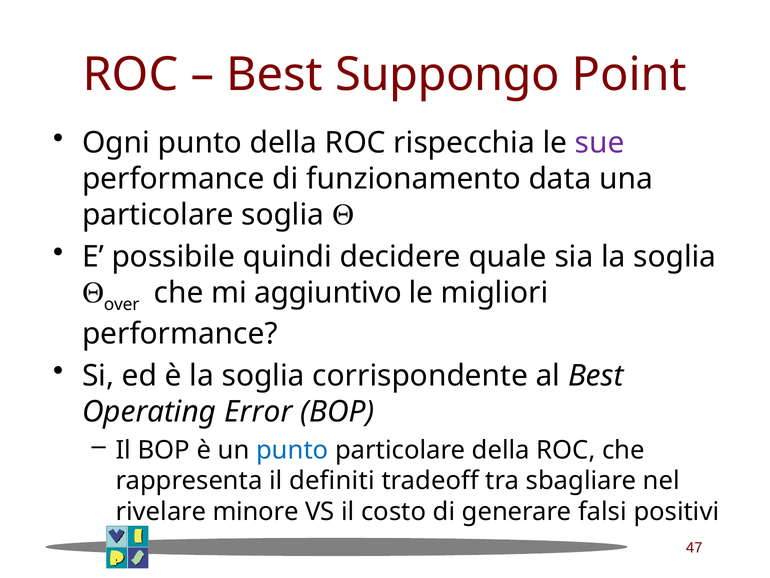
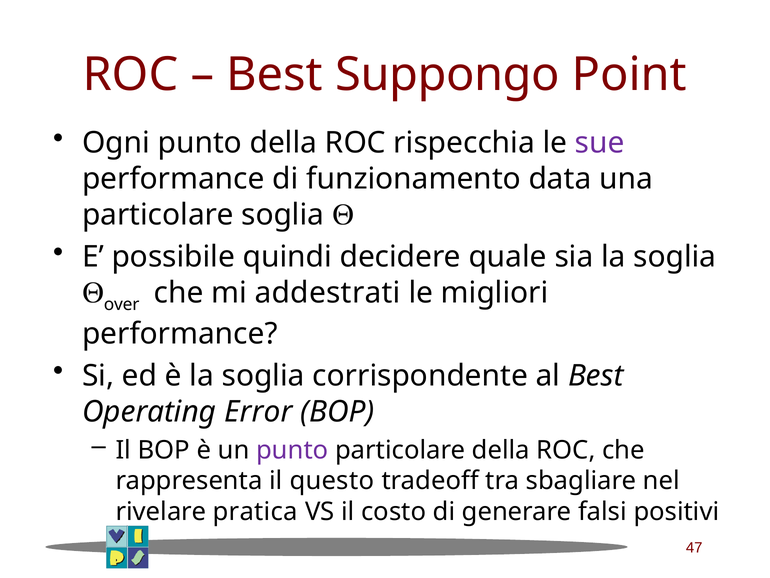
aggiuntivo: aggiuntivo -> addestrati
punto at (292, 450) colour: blue -> purple
definiti: definiti -> questo
minore: minore -> pratica
